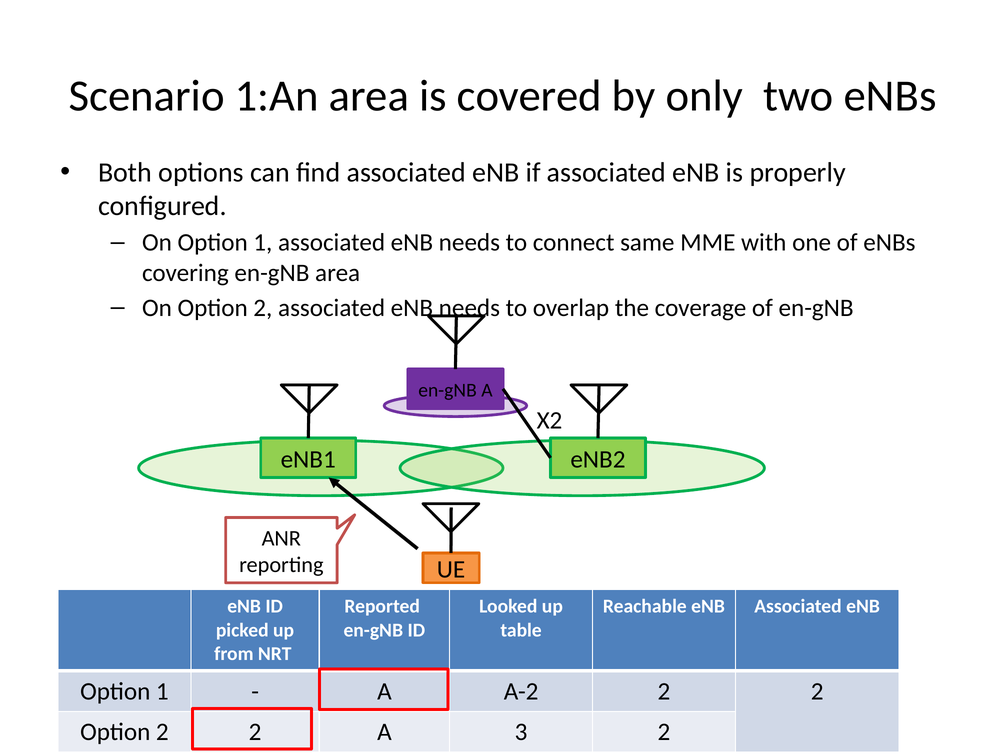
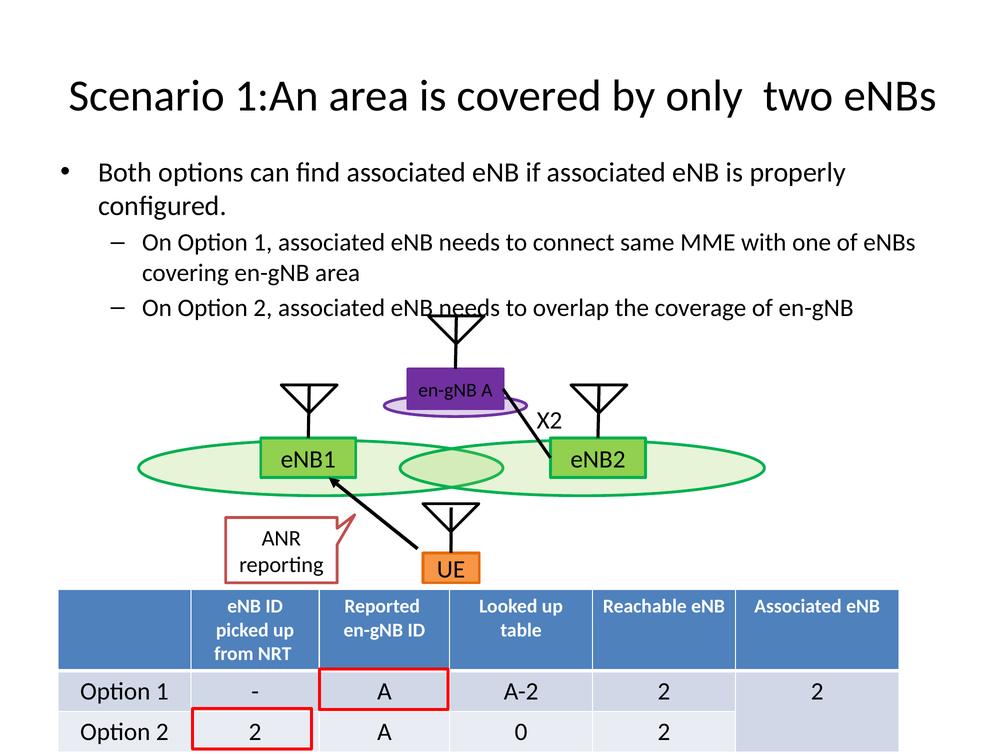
3: 3 -> 0
